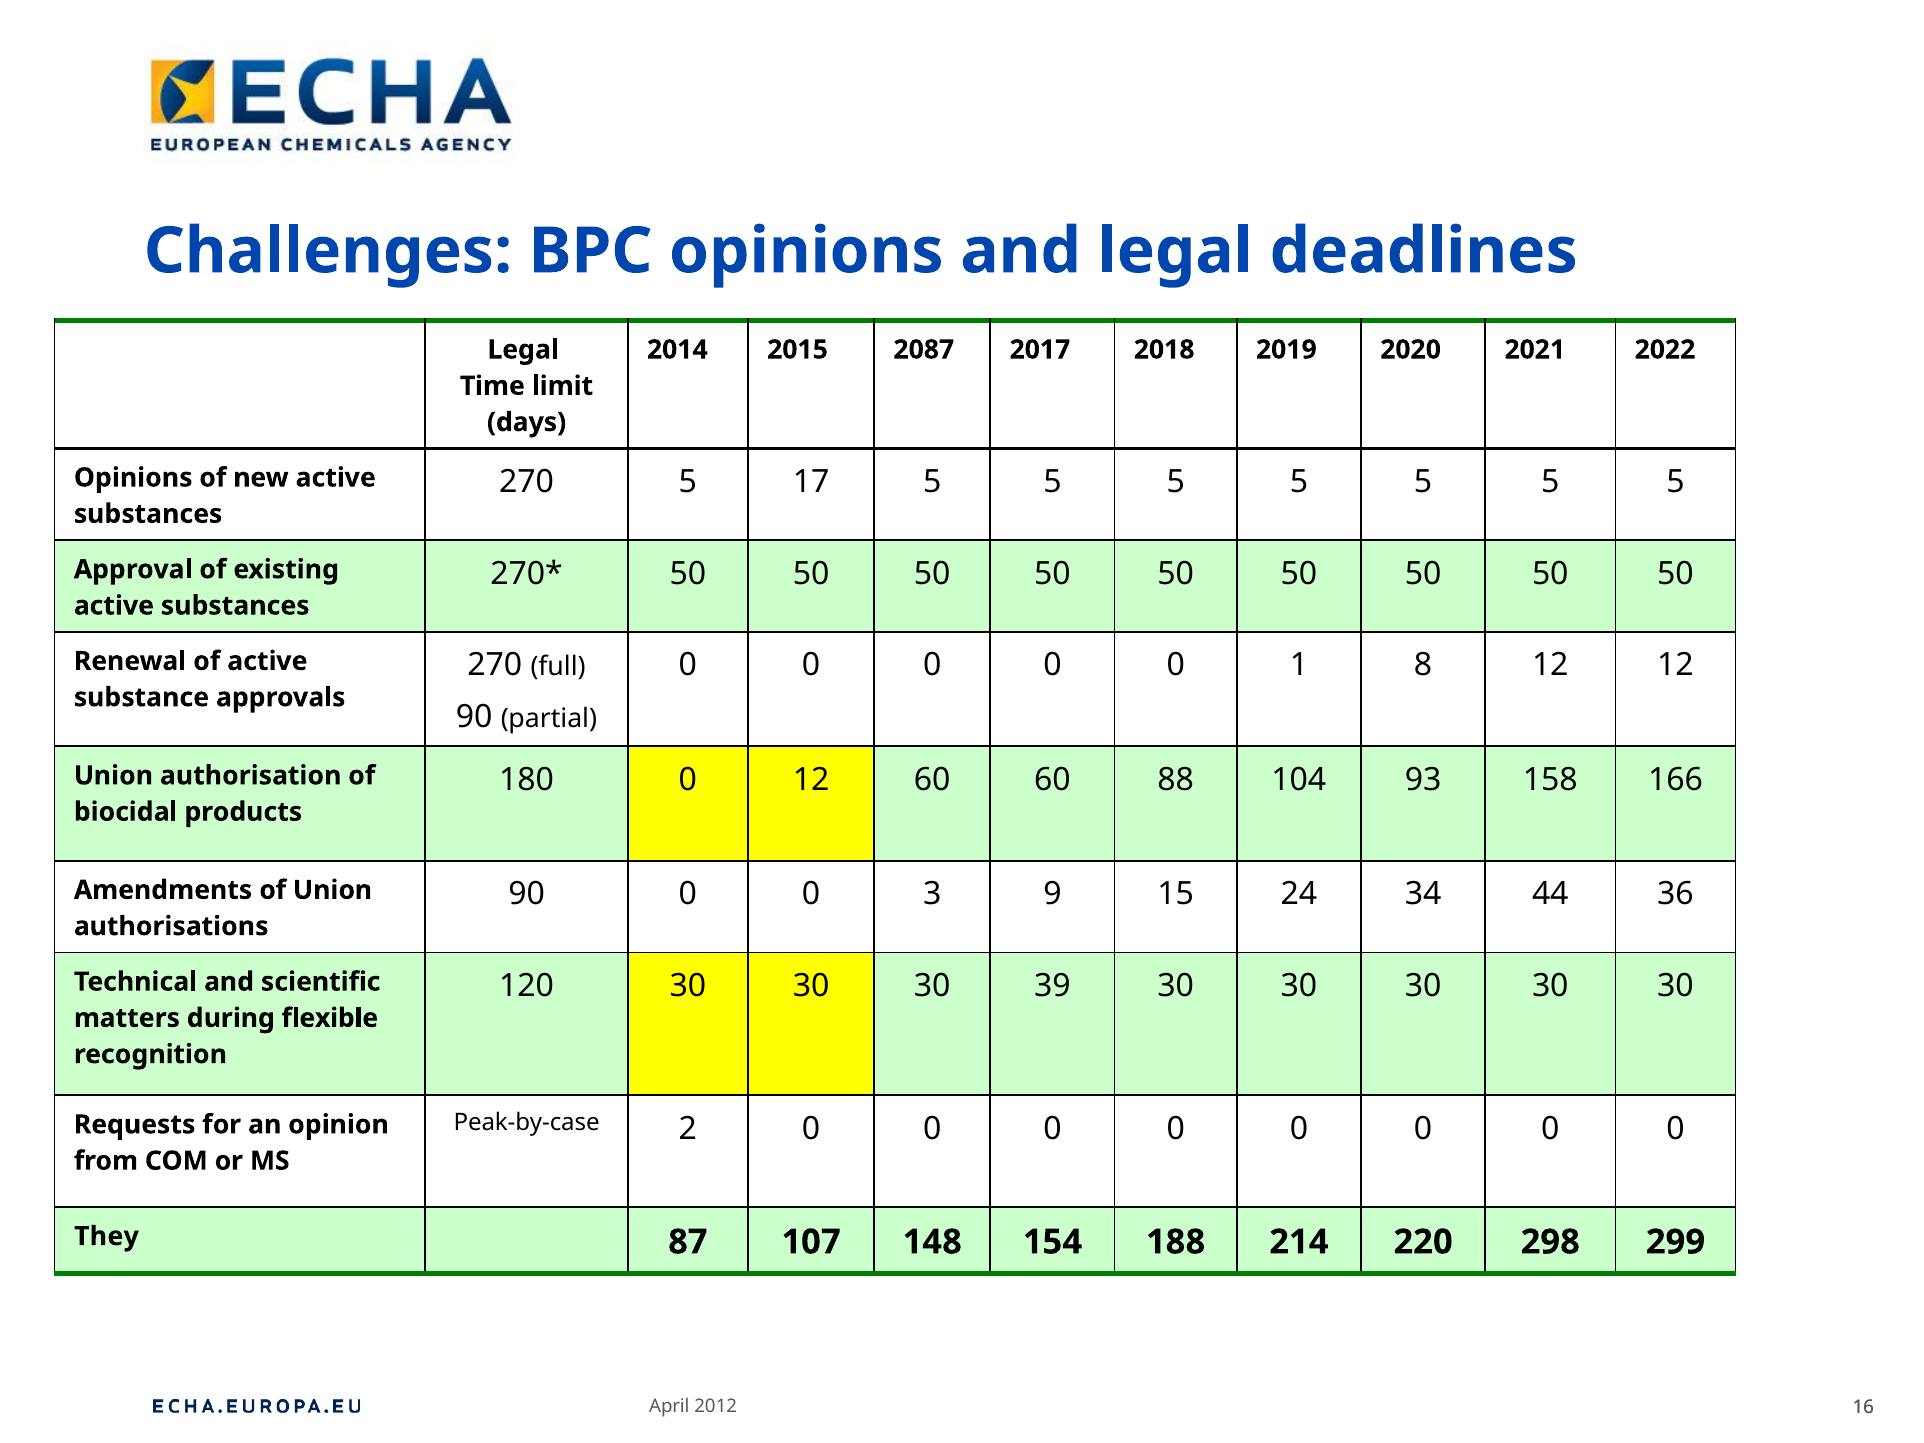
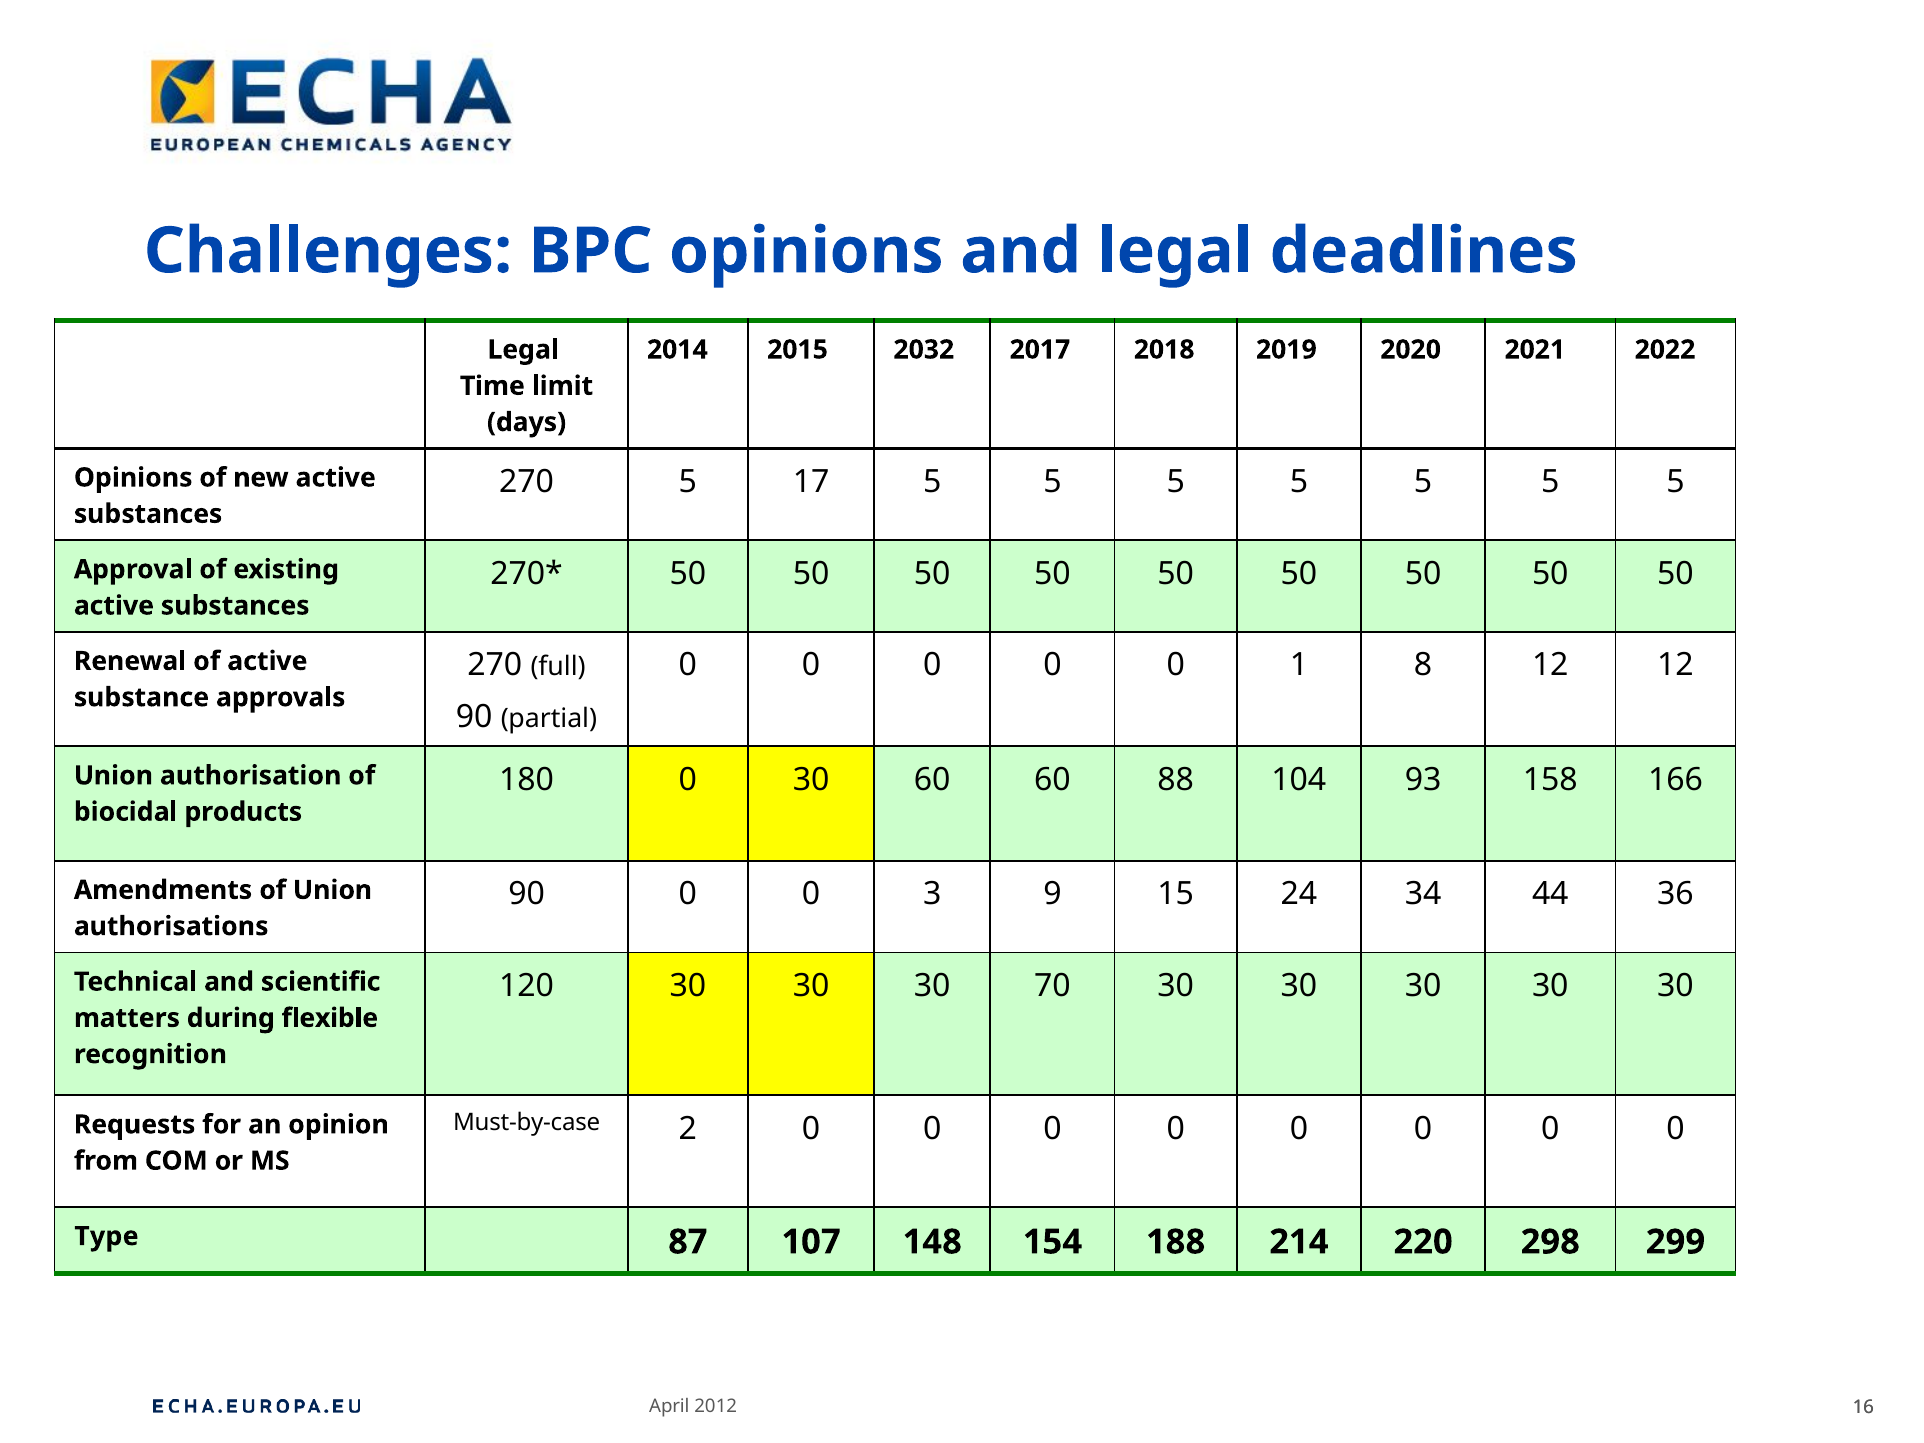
2087: 2087 -> 2032
0 12: 12 -> 30
39: 39 -> 70
Peak-by-case: Peak-by-case -> Must-by-case
They: They -> Type
